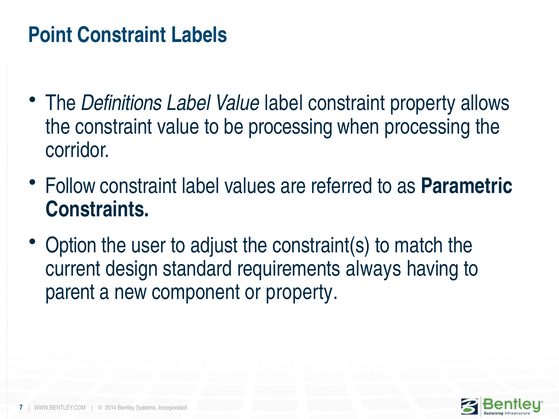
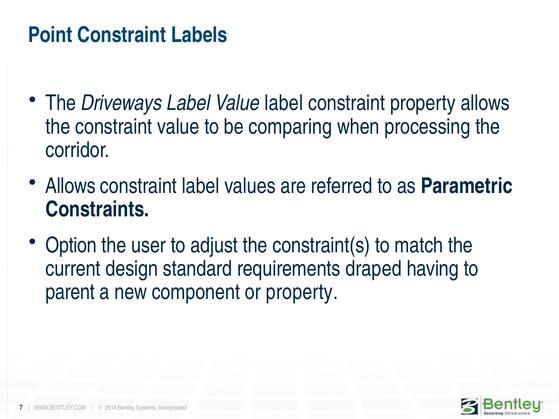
Definitions: Definitions -> Driveways
be processing: processing -> comparing
Follow at (70, 186): Follow -> Allows
always: always -> draped
